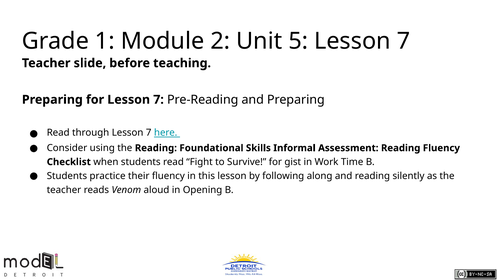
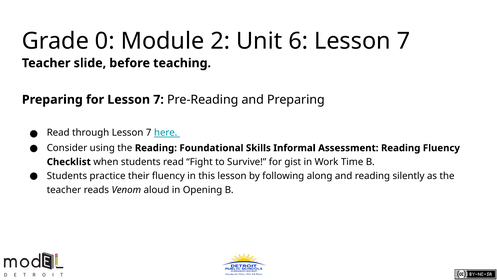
1: 1 -> 0
5: 5 -> 6
